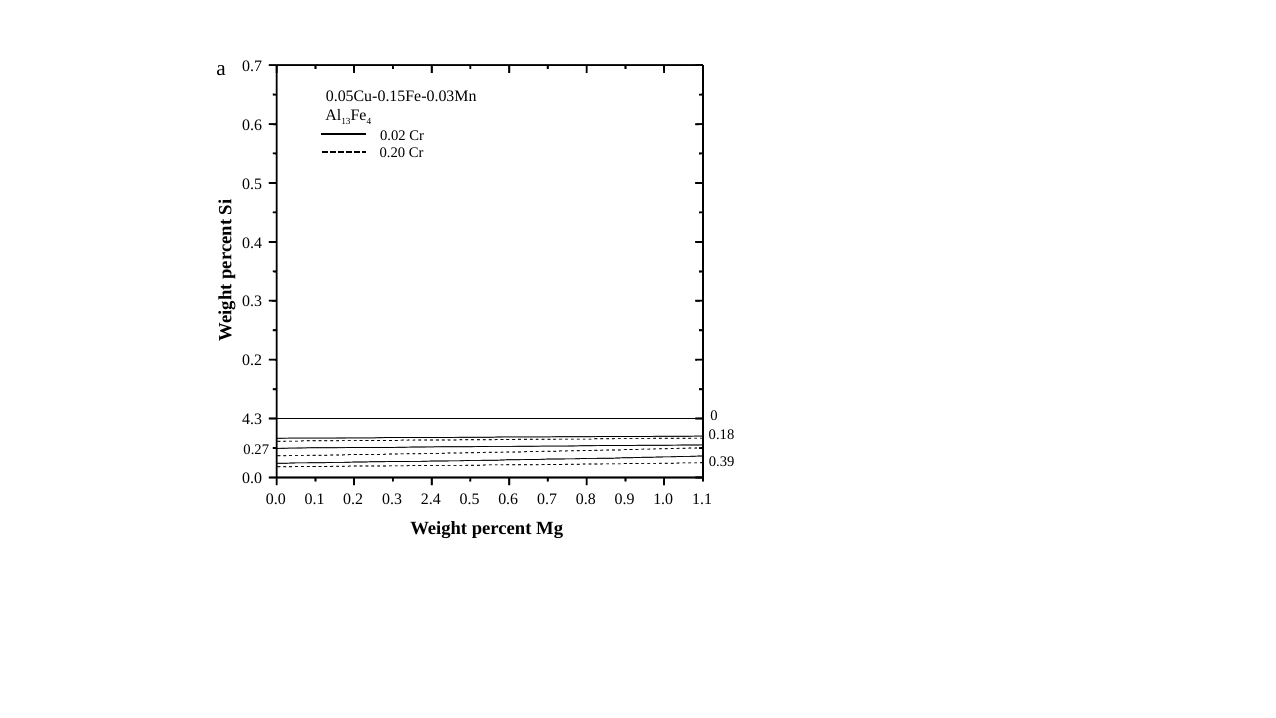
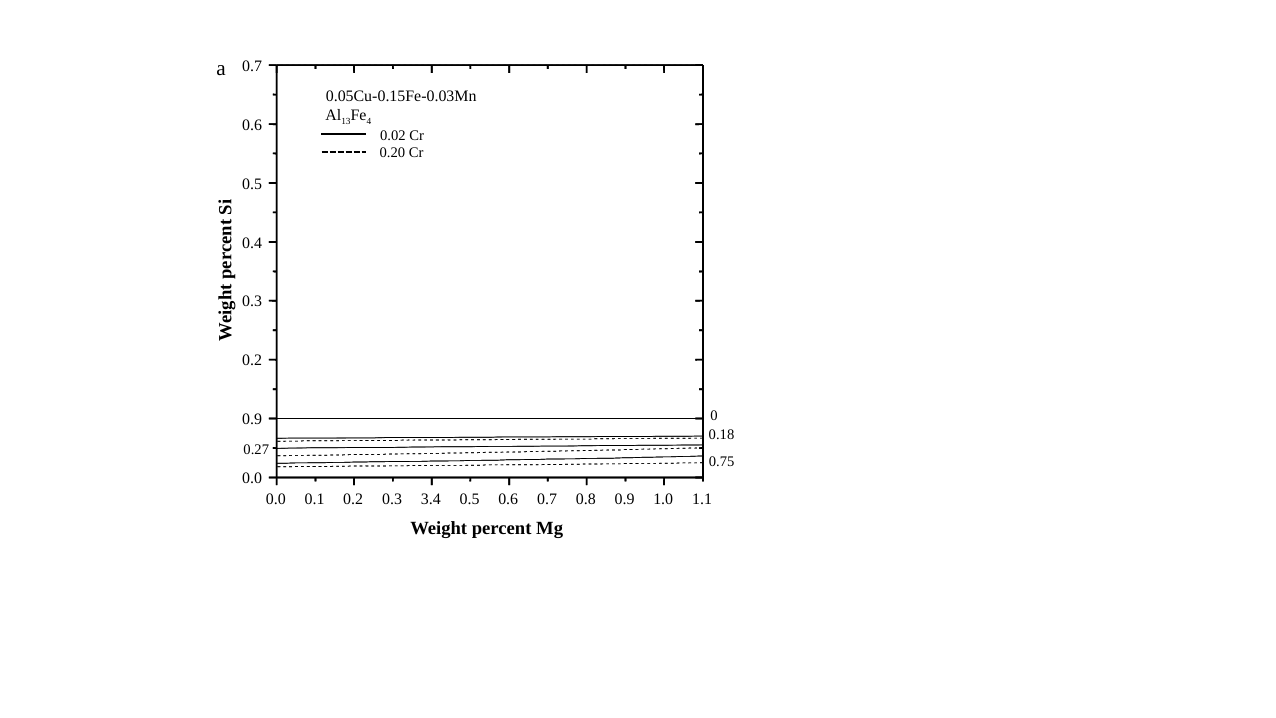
4.3 at (252, 419): 4.3 -> 0.9
0.39: 0.39 -> 0.75
2.4: 2.4 -> 3.4
